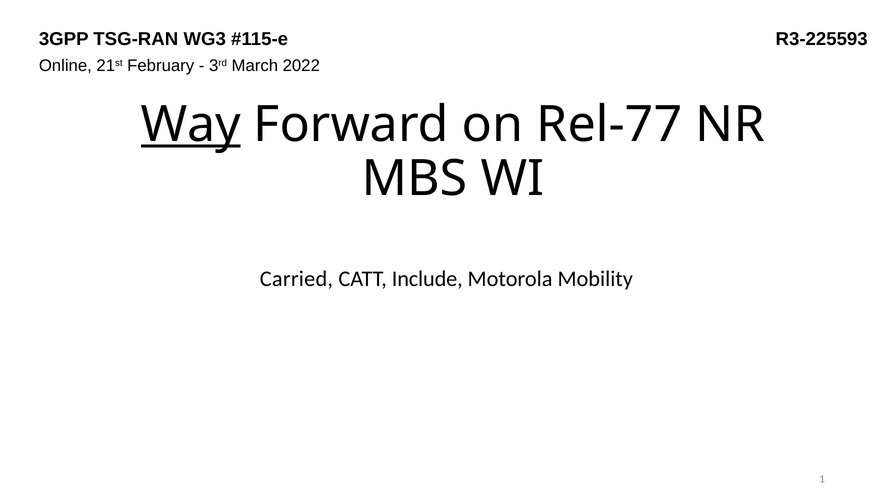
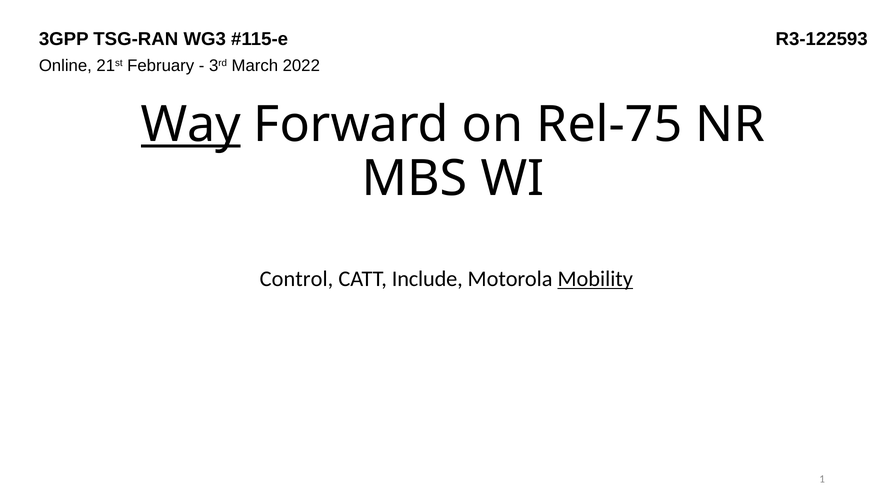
R3-225593: R3-225593 -> R3-122593
Rel-77: Rel-77 -> Rel-75
Carried: Carried -> Control
Mobility underline: none -> present
